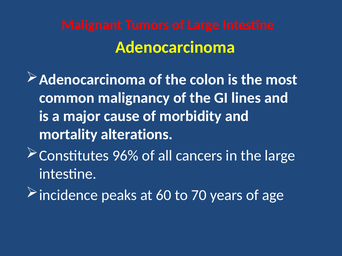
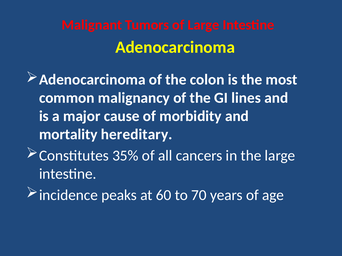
alterations: alterations -> hereditary
96%: 96% -> 35%
